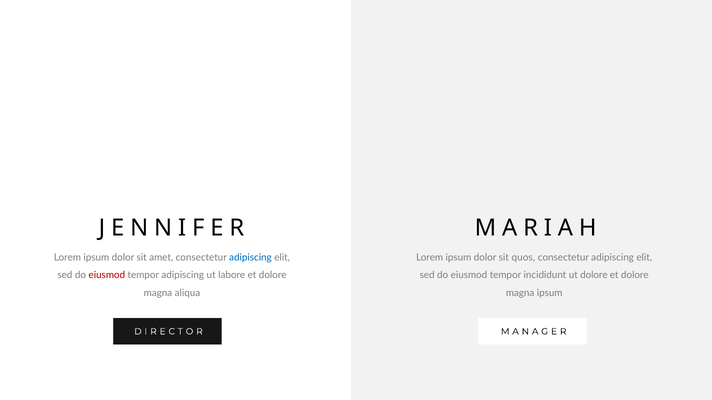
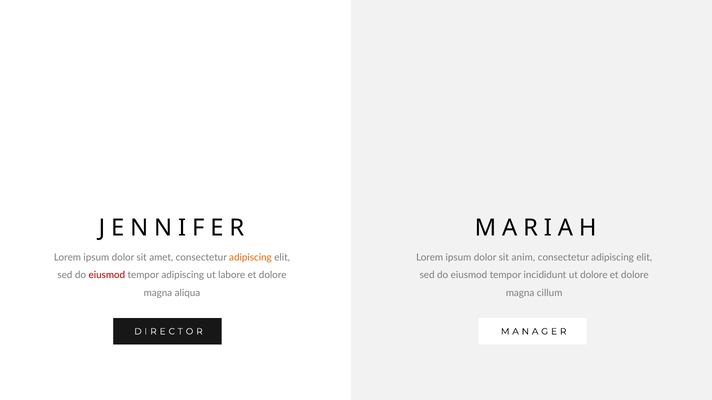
adipiscing at (250, 258) colour: blue -> orange
quos: quos -> anim
magna ipsum: ipsum -> cillum
